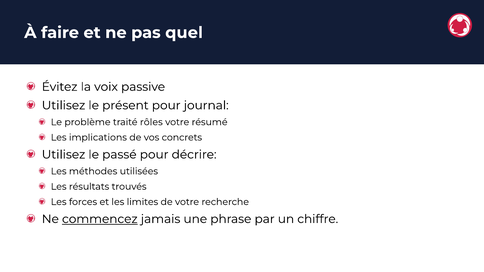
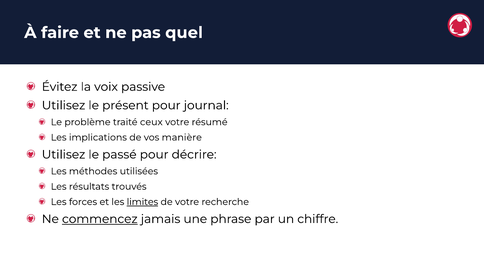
rôles: rôles -> ceux
concrets: concrets -> manière
limites underline: none -> present
